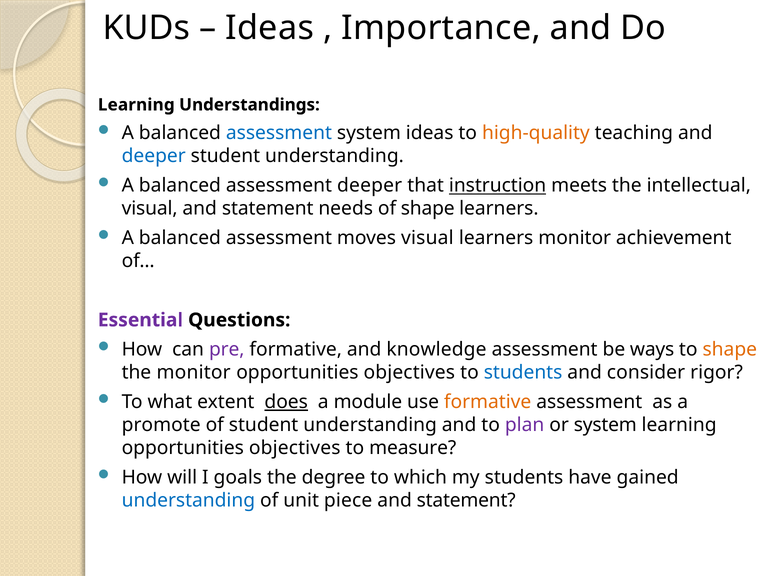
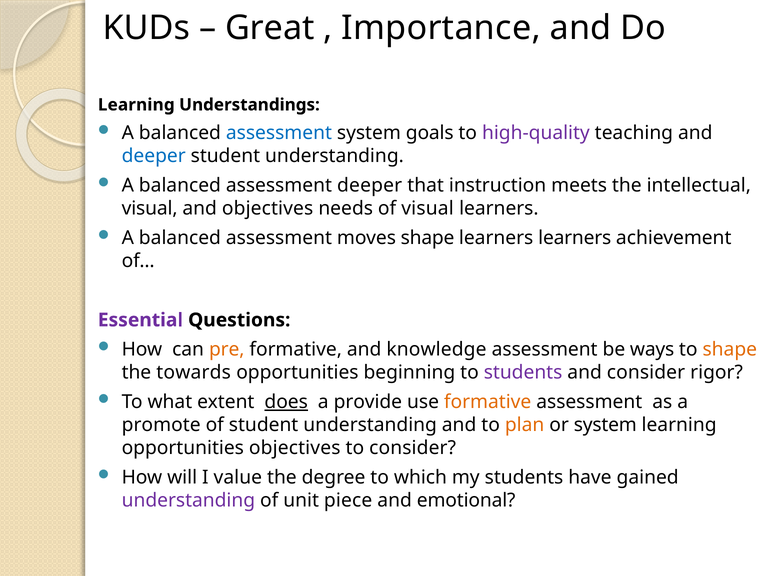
Ideas at (270, 28): Ideas -> Great
system ideas: ideas -> goals
high-quality colour: orange -> purple
instruction underline: present -> none
statement at (268, 209): statement -> objectives
of shape: shape -> visual
moves visual: visual -> shape
learners monitor: monitor -> learners
pre colour: purple -> orange
the monitor: monitor -> towards
objectives at (409, 373): objectives -> beginning
students at (523, 373) colour: blue -> purple
module: module -> provide
plan colour: purple -> orange
to measure: measure -> consider
goals: goals -> value
understanding at (188, 501) colour: blue -> purple
statement at (466, 501): statement -> emotional
